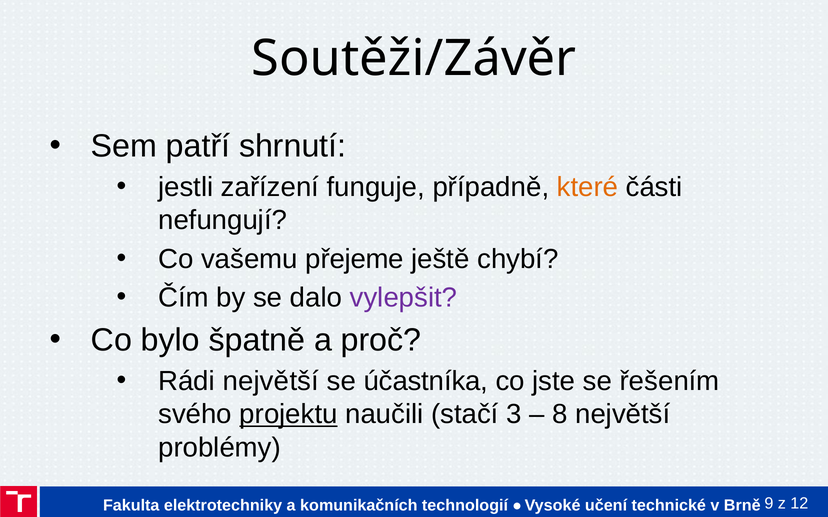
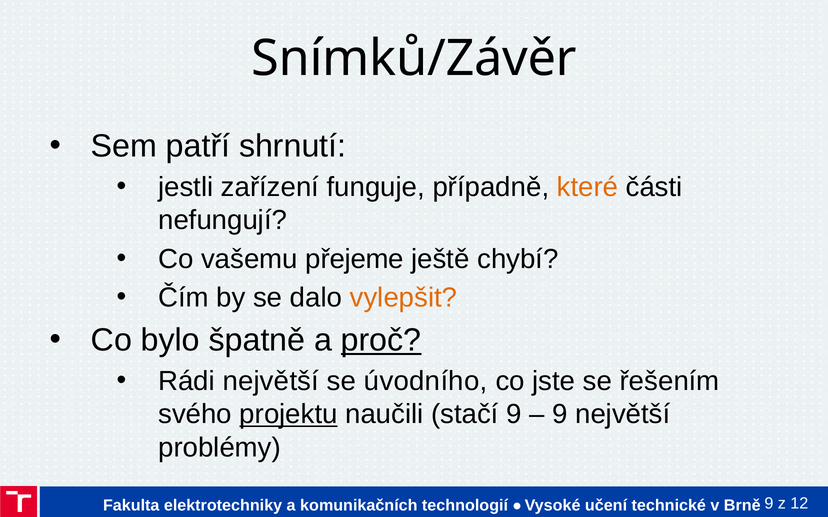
Soutěži/Závěr: Soutěži/Závěr -> Snímků/Závěr
vylepšit colour: purple -> orange
proč underline: none -> present
účastníka: účastníka -> úvodního
stačí 3: 3 -> 9
8 at (560, 415): 8 -> 9
